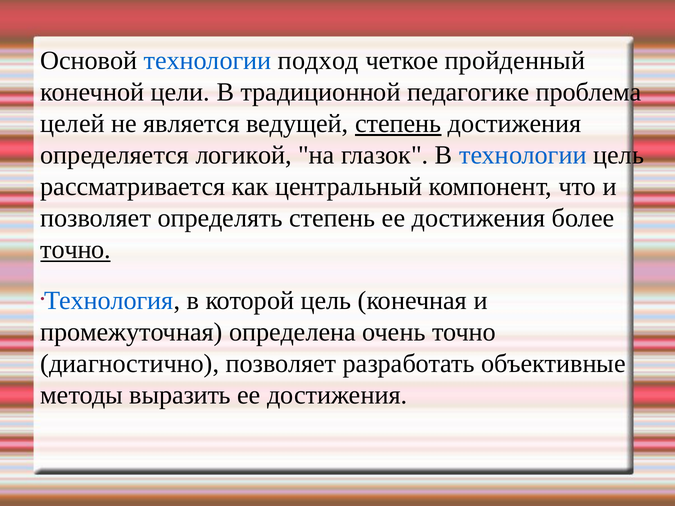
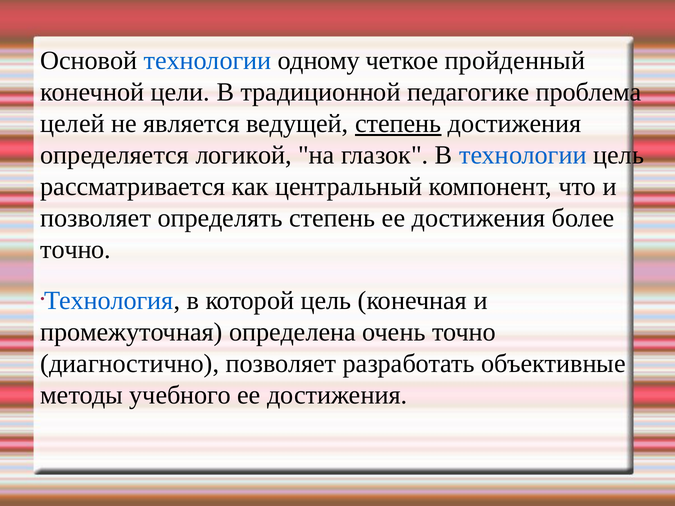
подход: подход -> одному
точно at (76, 250) underline: present -> none
выразить: выразить -> учебного
